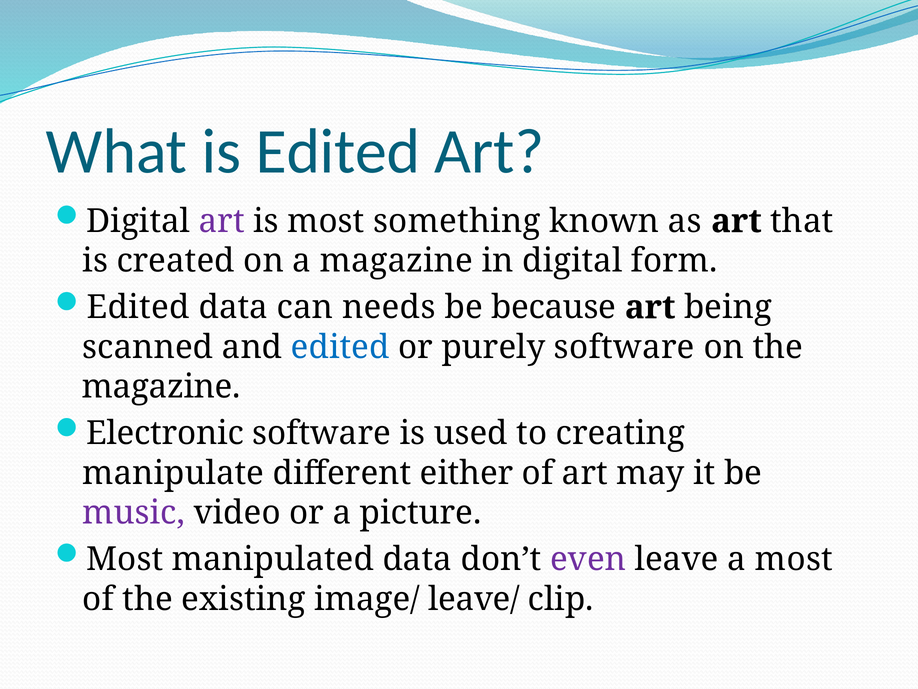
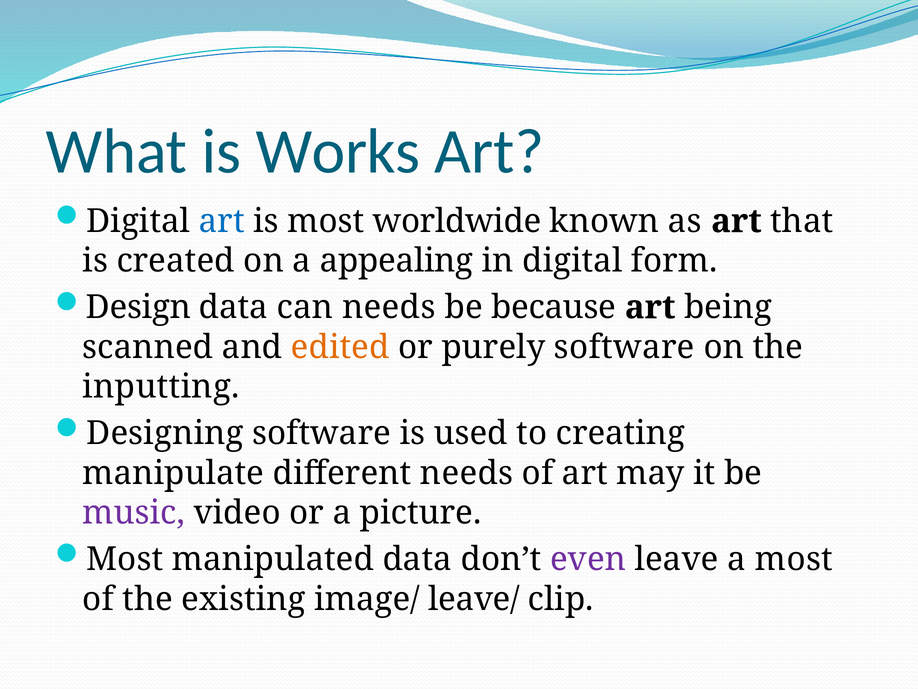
is Edited: Edited -> Works
art at (222, 221) colour: purple -> blue
something: something -> worldwide
a magazine: magazine -> appealing
Edited at (138, 307): Edited -> Design
edited at (340, 347) colour: blue -> orange
magazine at (161, 387): magazine -> inputting
Electronic: Electronic -> Designing
different either: either -> needs
